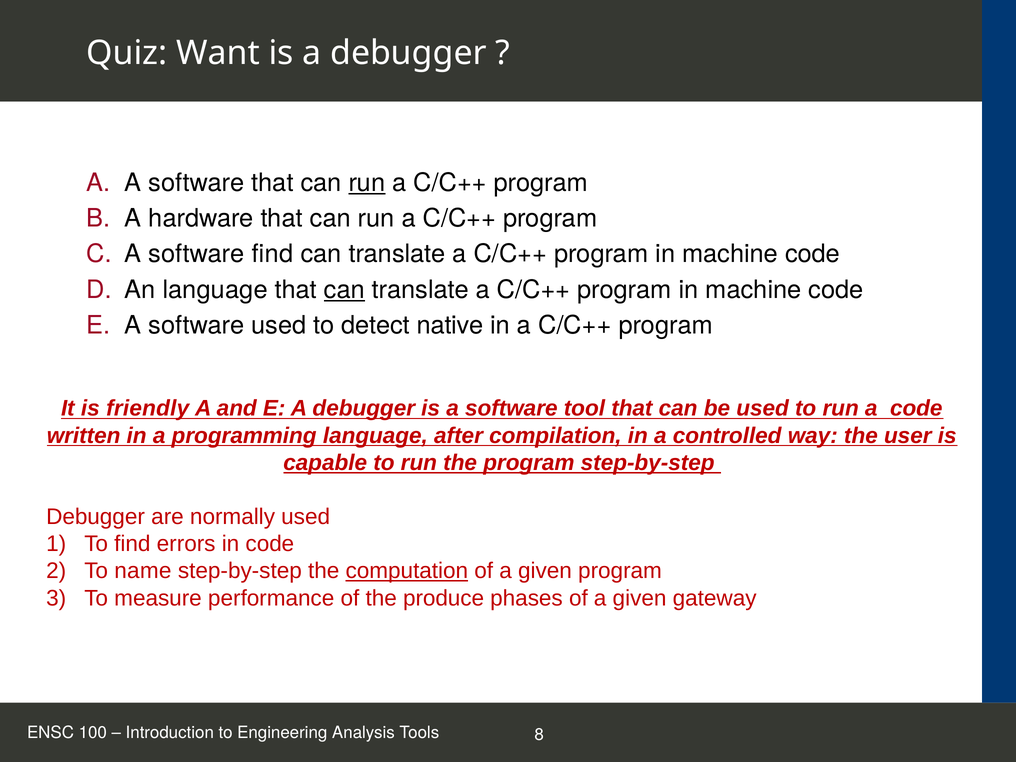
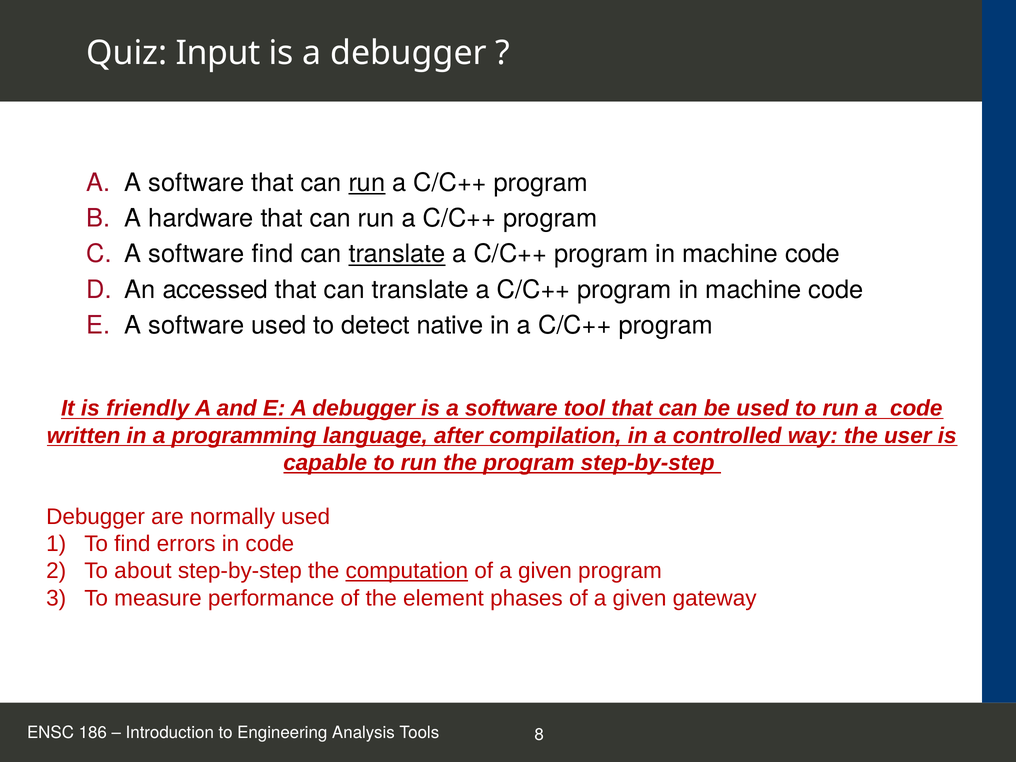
Want: Want -> Input
translate at (397, 254) underline: none -> present
An language: language -> accessed
can at (344, 290) underline: present -> none
name: name -> about
produce: produce -> element
100: 100 -> 186
